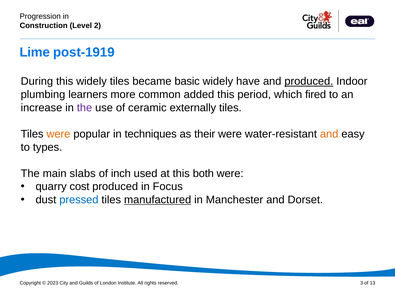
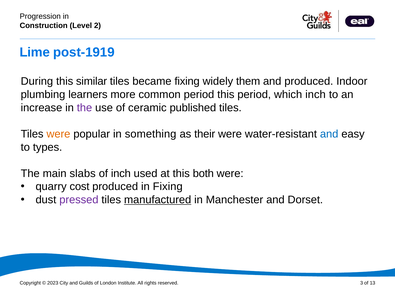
this widely: widely -> similar
became basic: basic -> fixing
have: have -> them
produced at (309, 81) underline: present -> none
common added: added -> period
which fired: fired -> inch
externally: externally -> published
techniques: techniques -> something
and at (329, 134) colour: orange -> blue
in Focus: Focus -> Fixing
pressed colour: blue -> purple
